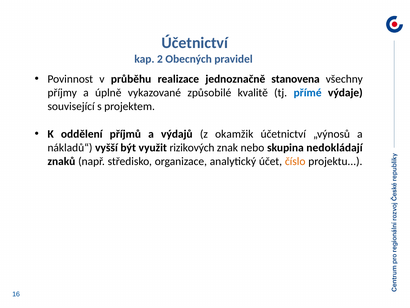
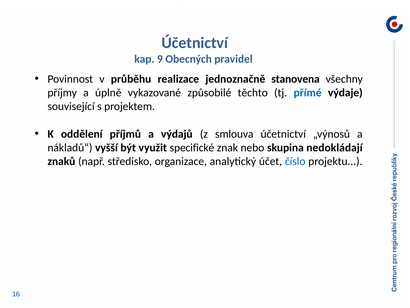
2: 2 -> 9
kvalitě: kvalitě -> těchto
okamžik: okamžik -> smlouva
rizikových: rizikových -> specifické
číslo colour: orange -> blue
